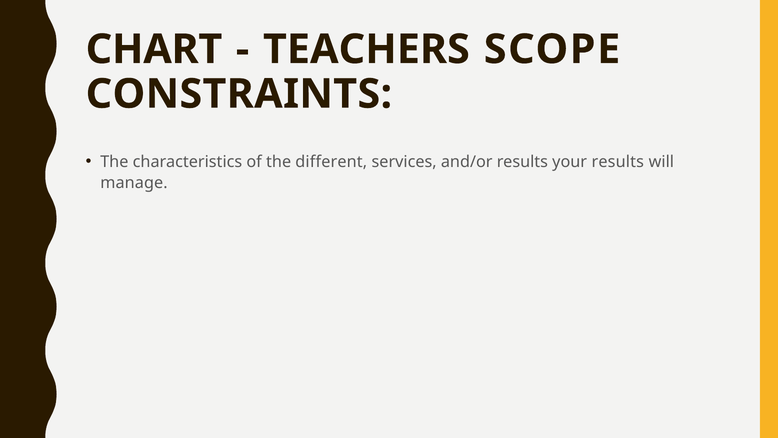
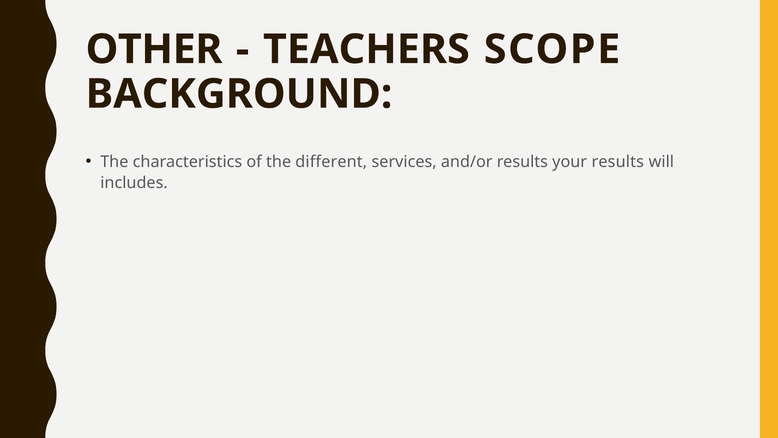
CHART: CHART -> OTHER
CONSTRAINTS: CONSTRAINTS -> BACKGROUND
manage: manage -> includes
